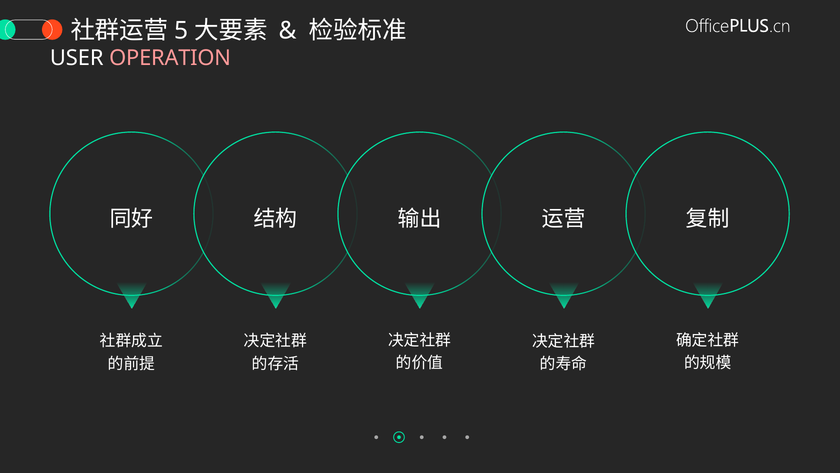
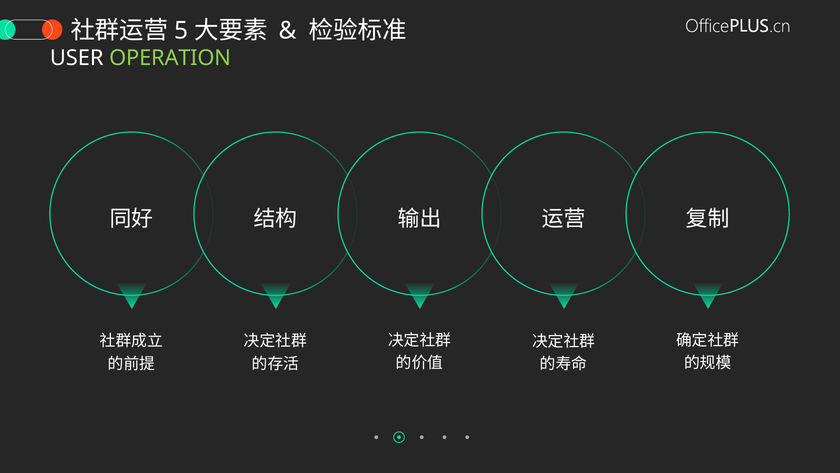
OPERATION colour: pink -> light green
